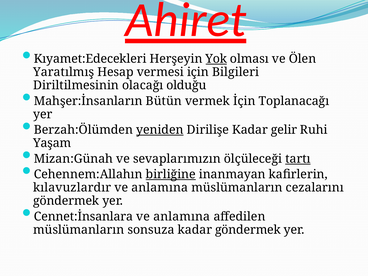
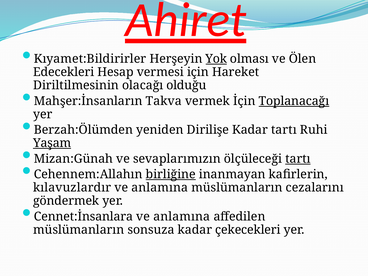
Kıyamet:Edecekleri: Kıyamet:Edecekleri -> Kıyamet:Bildirirler
Yaratılmış: Yaratılmış -> Edecekleri
Bilgileri: Bilgileri -> Hareket
Bütün: Bütün -> Takva
Toplanacağı underline: none -> present
yeniden underline: present -> none
Kadar gelir: gelir -> tartı
Yaşam underline: none -> present
kadar göndermek: göndermek -> çekecekleri
